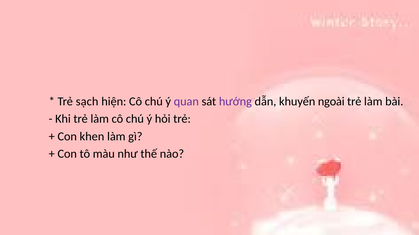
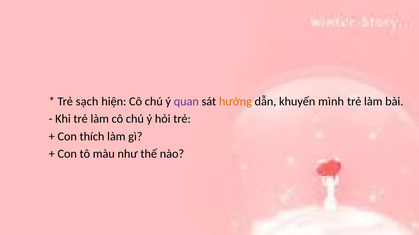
hướng colour: purple -> orange
ngoài: ngoài -> mình
khen: khen -> thích
